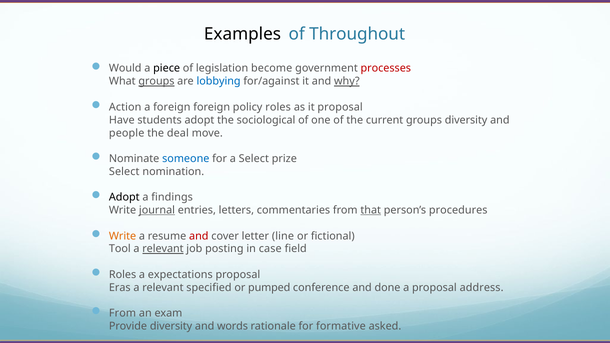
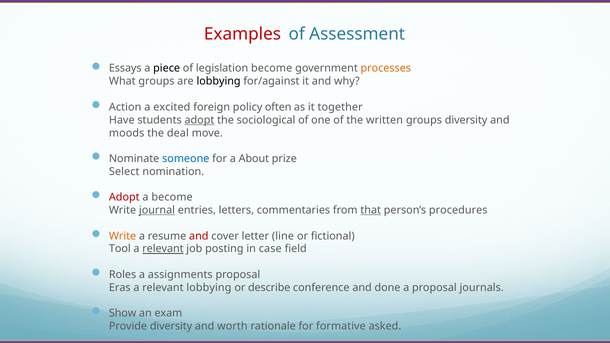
Examples colour: black -> red
Throughout: Throughout -> Assessment
Would: Would -> Essays
processes colour: red -> orange
groups at (156, 81) underline: present -> none
lobbying at (219, 81) colour: blue -> black
why underline: present -> none
a foreign: foreign -> excited
policy roles: roles -> often
it proposal: proposal -> together
adopt at (199, 120) underline: none -> present
current: current -> written
people: people -> moods
a Select: Select -> About
Adopt at (124, 197) colour: black -> red
a findings: findings -> become
expectations: expectations -> assignments
relevant specified: specified -> lobbying
pumped: pumped -> describe
address: address -> journals
From at (123, 313): From -> Show
words: words -> worth
